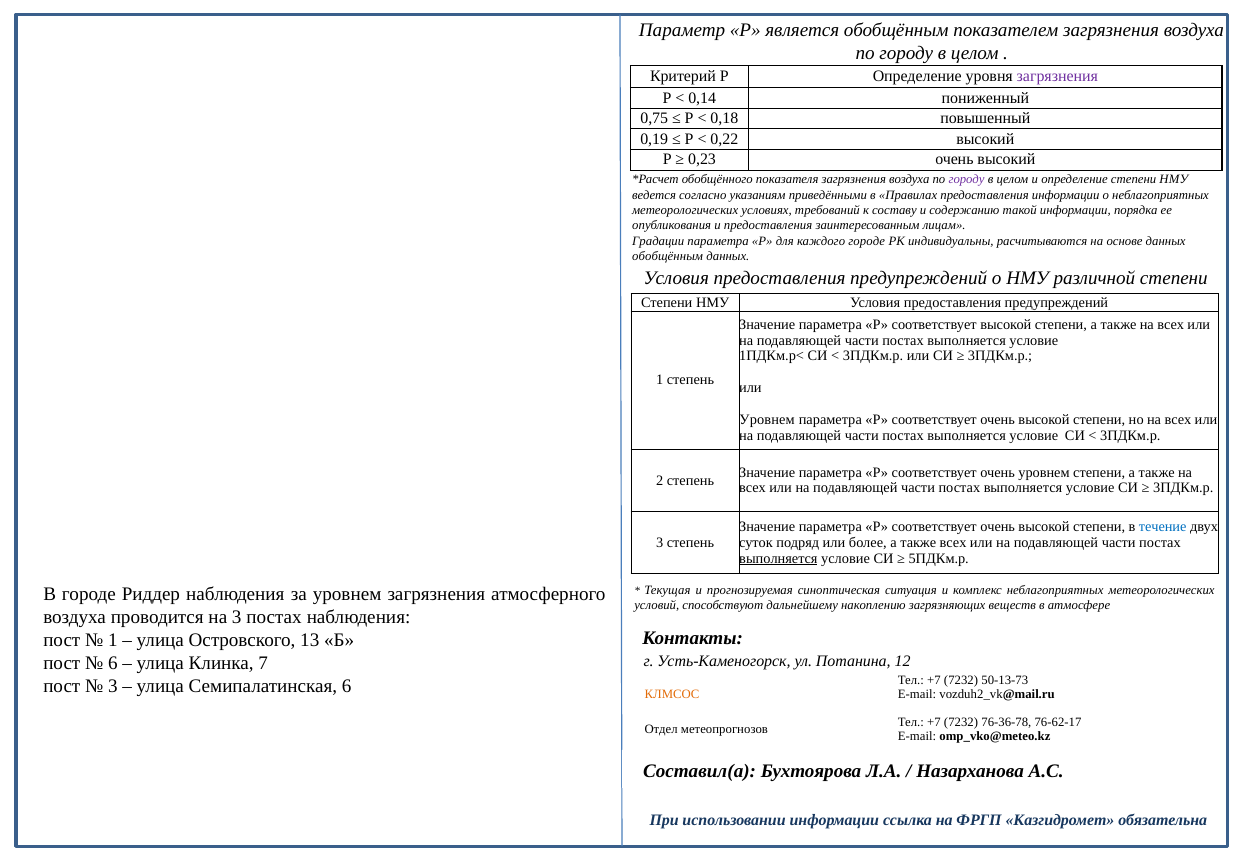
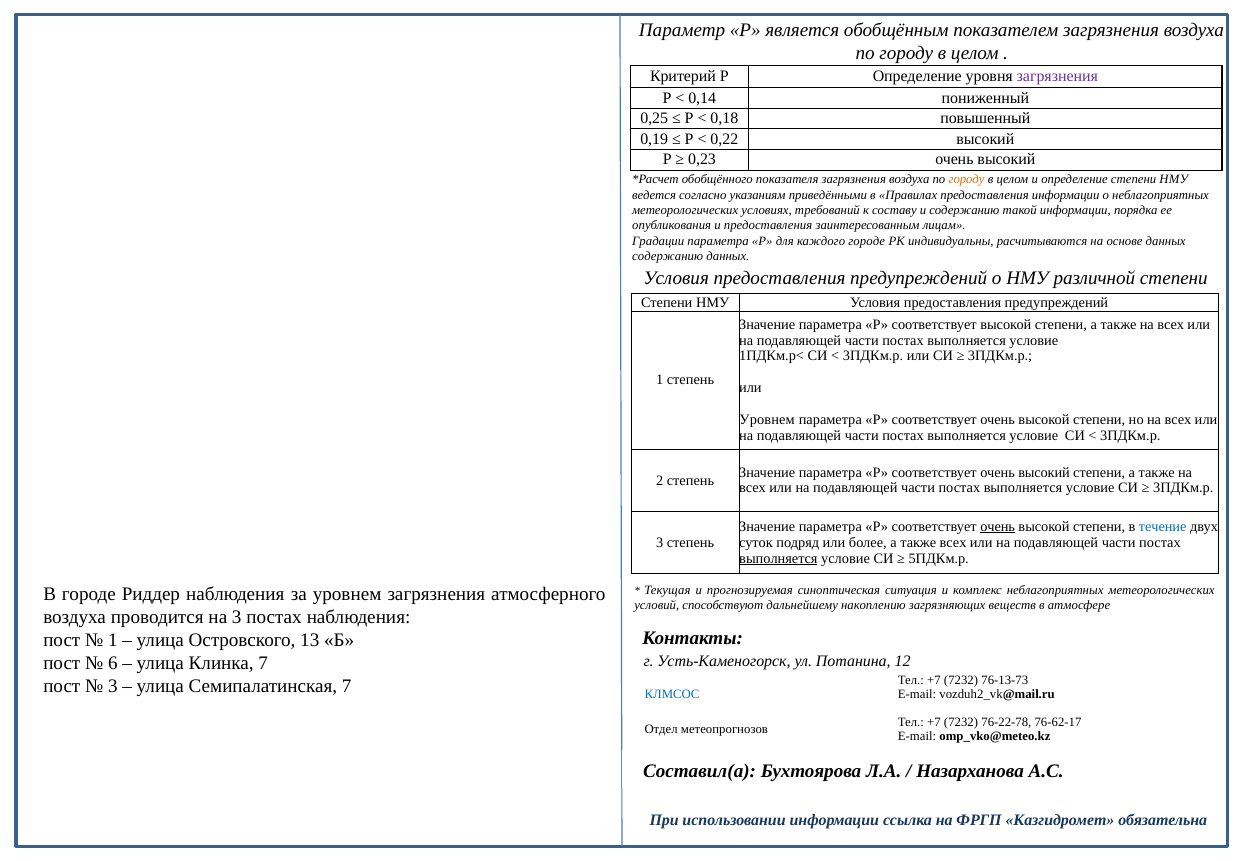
0,75: 0,75 -> 0,25
городу at (967, 180) colour: purple -> orange
обобщённым at (668, 256): обобщённым -> содержанию
соответствует очень уровнем: уровнем -> высокий
очень at (998, 527) underline: none -> present
50-13-73: 50-13-73 -> 76-13-73
Семипалатинская 6: 6 -> 7
КЛМСОС colour: orange -> blue
76-36-78: 76-36-78 -> 76-22-78
